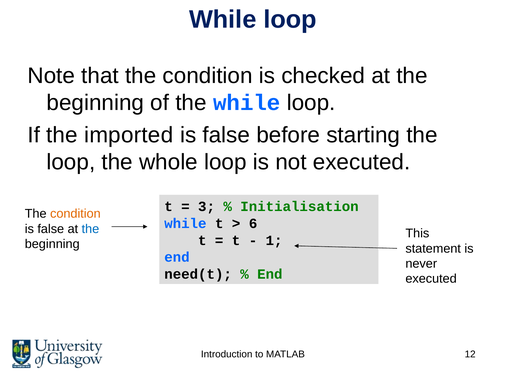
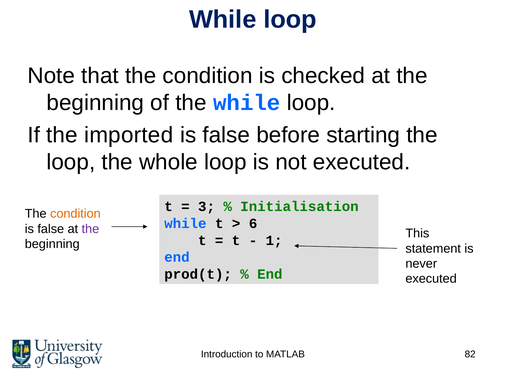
the at (90, 229) colour: blue -> purple
need(t: need(t -> prod(t
12: 12 -> 82
